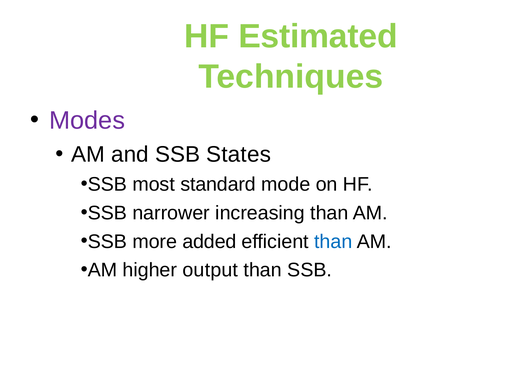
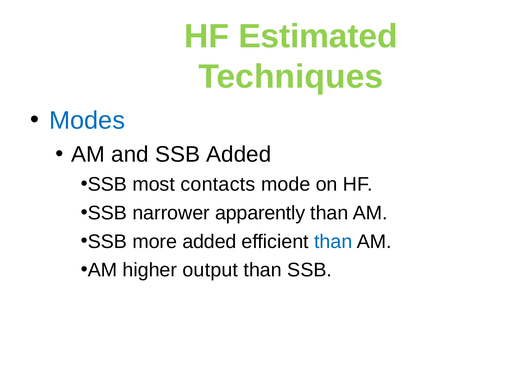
Modes colour: purple -> blue
SSB States: States -> Added
standard: standard -> contacts
increasing: increasing -> apparently
